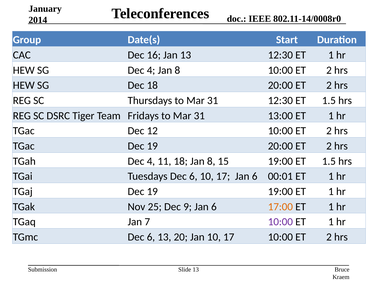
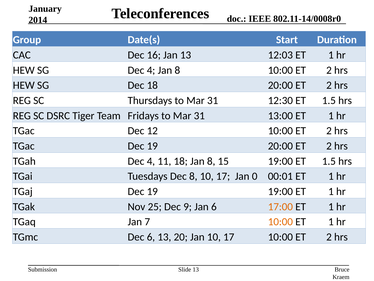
13 12:30: 12:30 -> 12:03
Tuesdays Dec 6: 6 -> 8
17 Jan 6: 6 -> 0
10:00 at (280, 221) colour: purple -> orange
